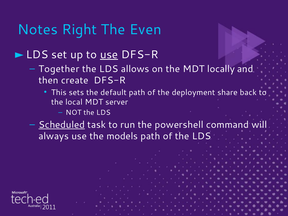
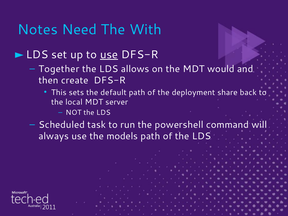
Right: Right -> Need
Even: Even -> With
locally: locally -> would
Scheduled underline: present -> none
